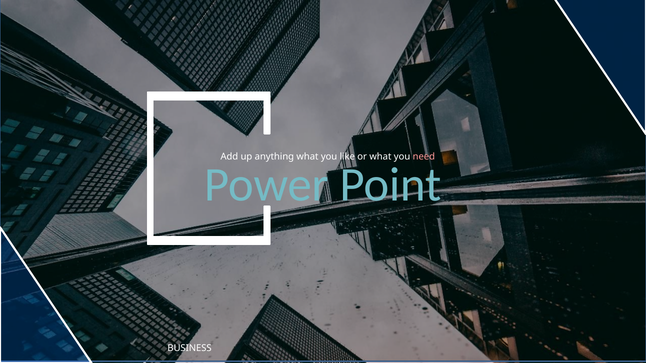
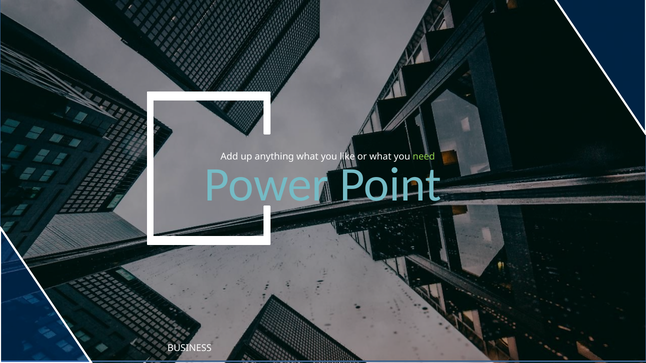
need colour: pink -> light green
